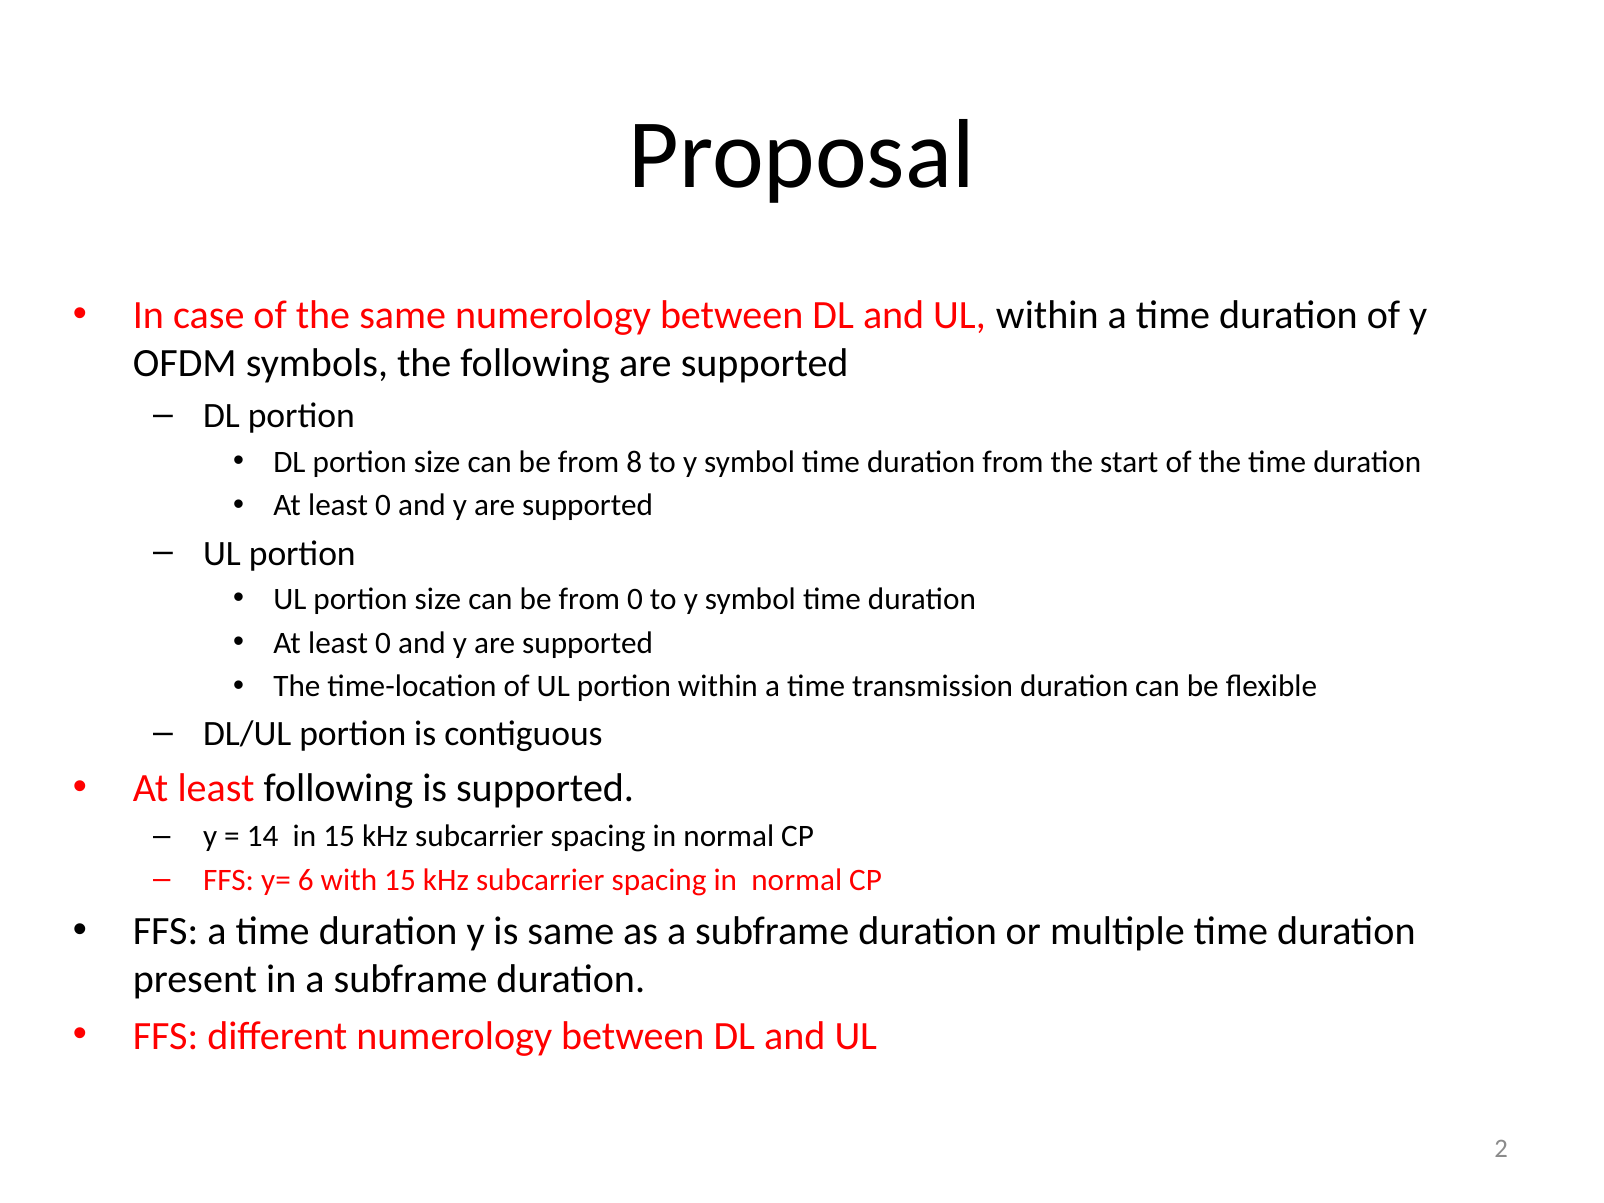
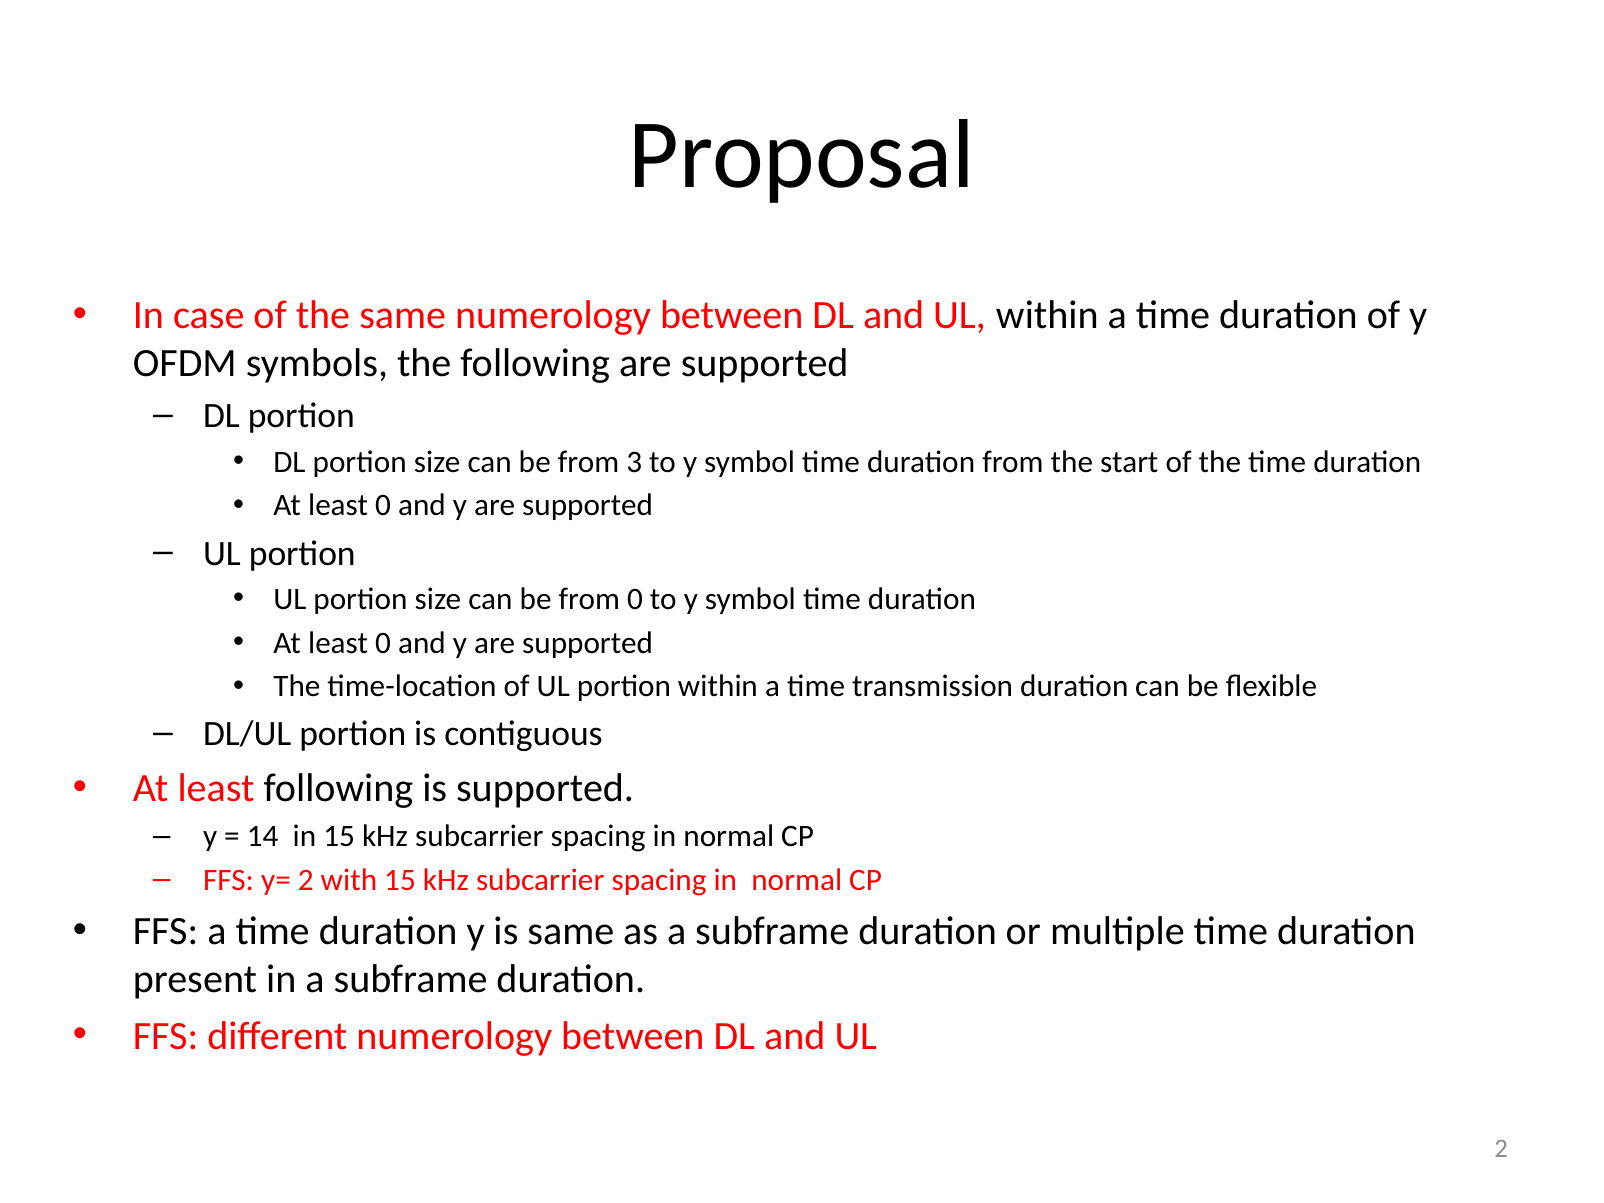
8: 8 -> 3
y= 6: 6 -> 2
